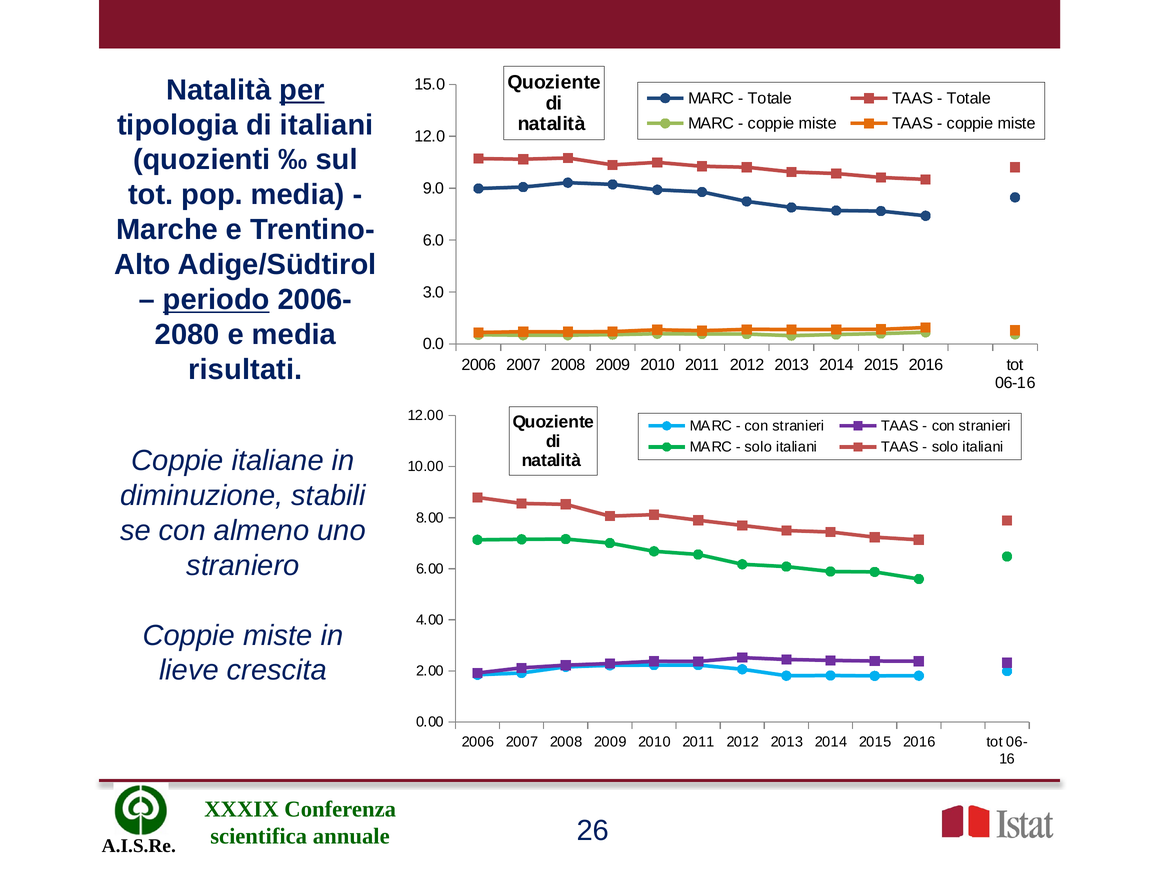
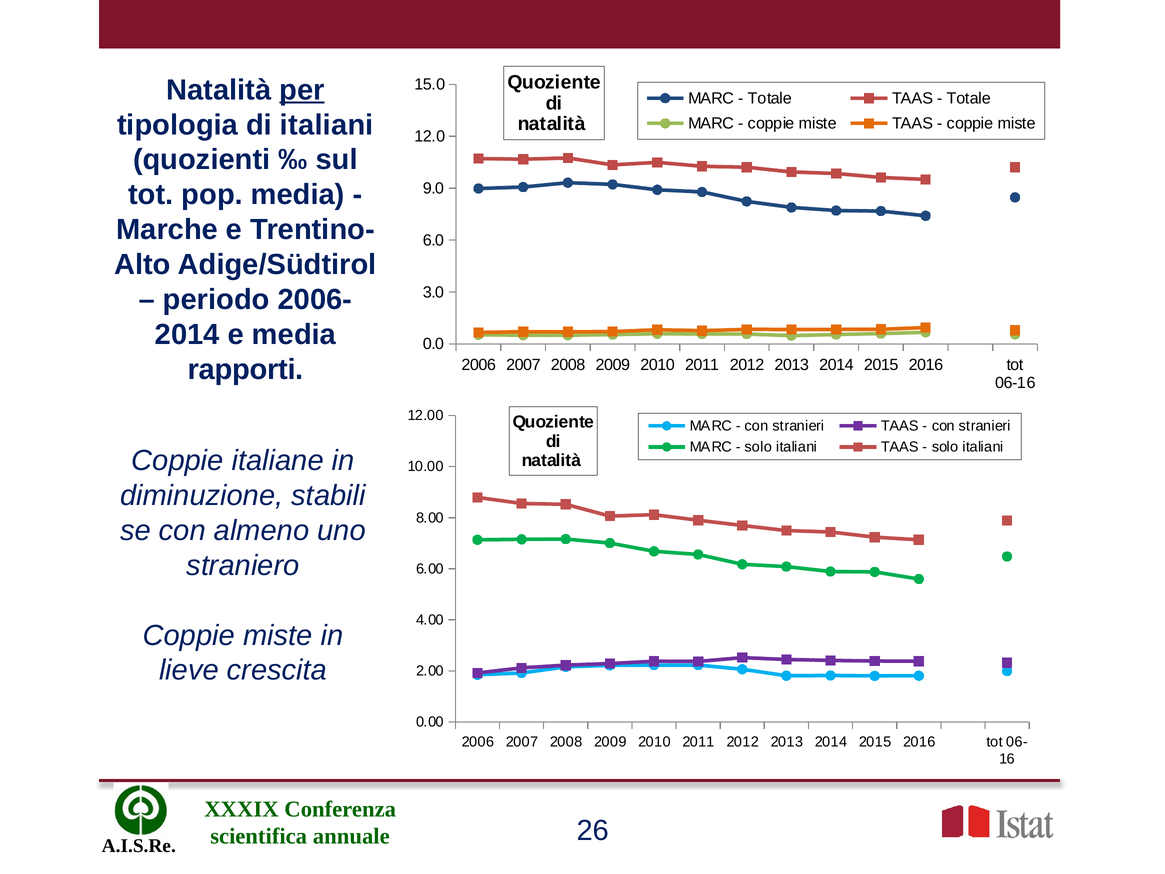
periodo underline: present -> none
2080 at (187, 335): 2080 -> 2014
risultati: risultati -> rapporti
